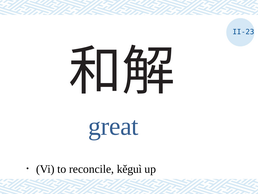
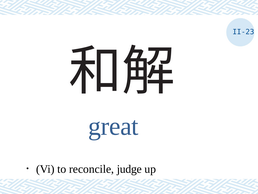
kěguì: kěguì -> judge
